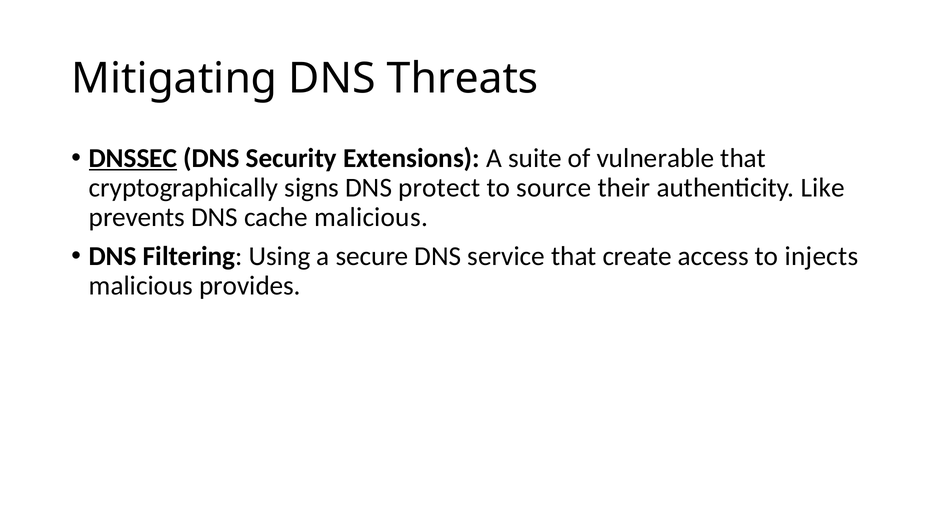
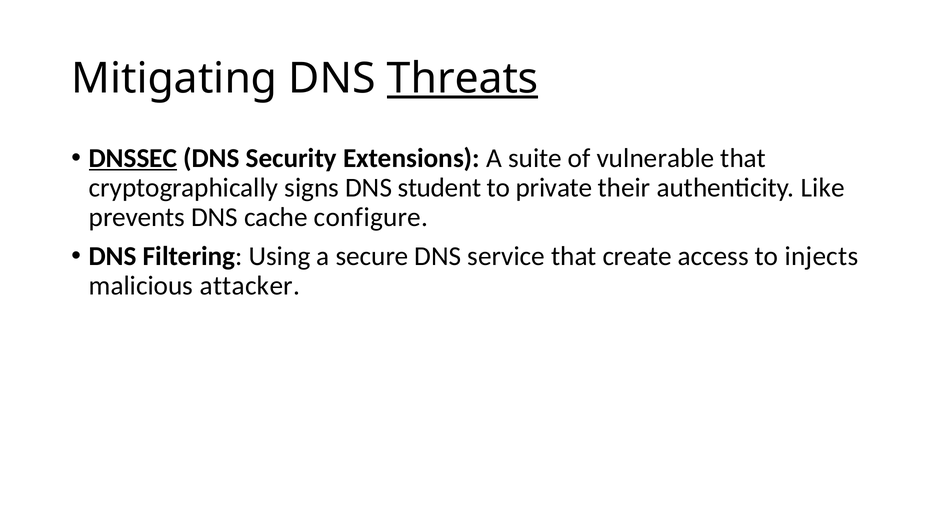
Threats underline: none -> present
protect: protect -> student
source: source -> private
cache malicious: malicious -> configure
provides: provides -> attacker
